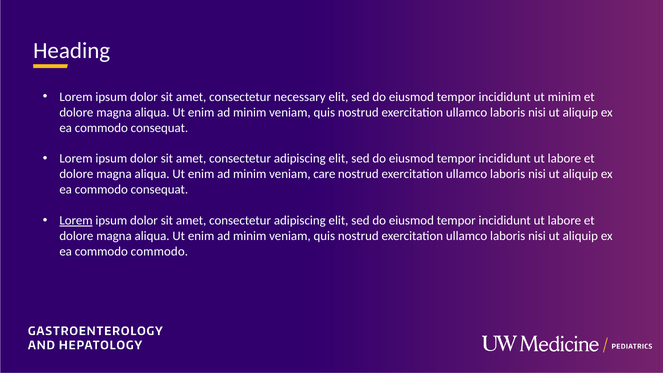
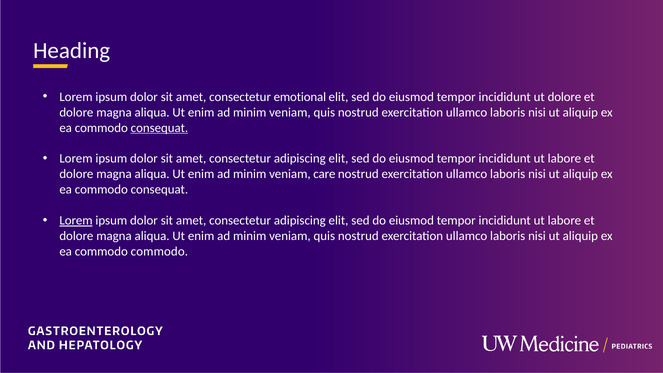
necessary: necessary -> emotional
ut minim: minim -> dolore
consequat at (159, 128) underline: none -> present
